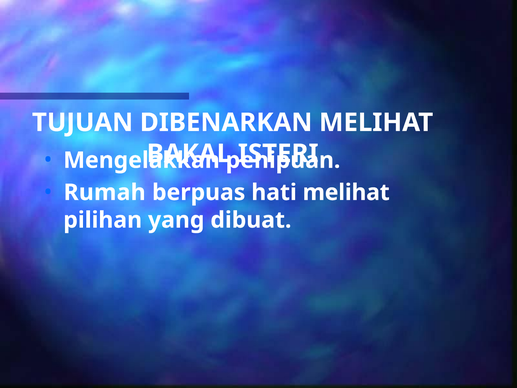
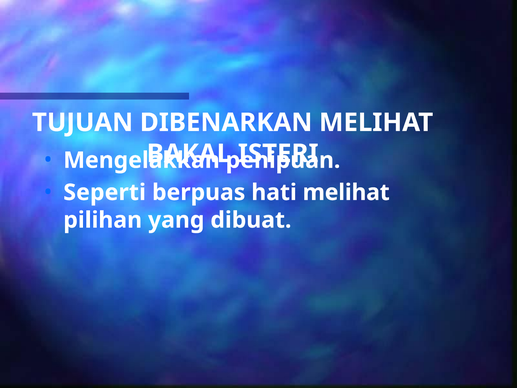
Rumah: Rumah -> Seperti
